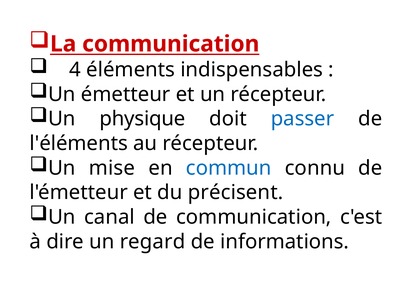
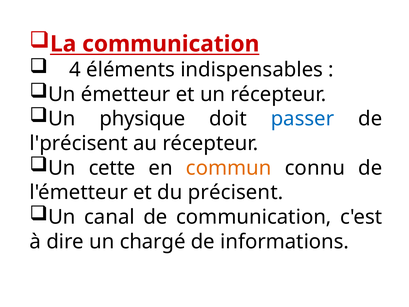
l'éléments: l'éléments -> l'précisent
mise: mise -> cette
commun colour: blue -> orange
regard: regard -> chargé
